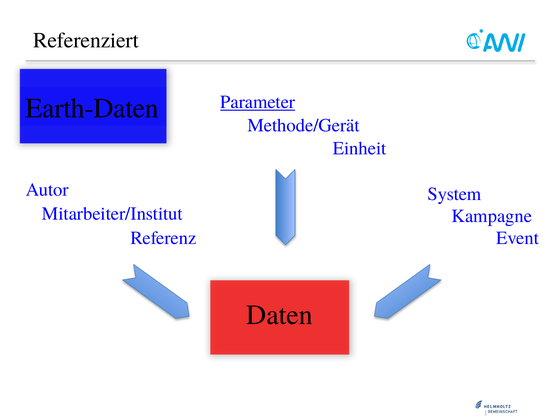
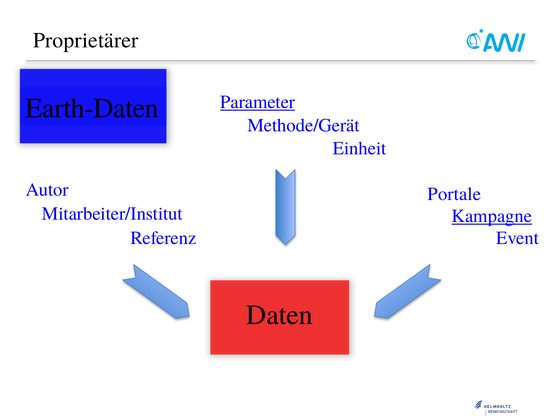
Referenziert: Referenziert -> Proprietärer
System: System -> Portale
Kampagne underline: none -> present
